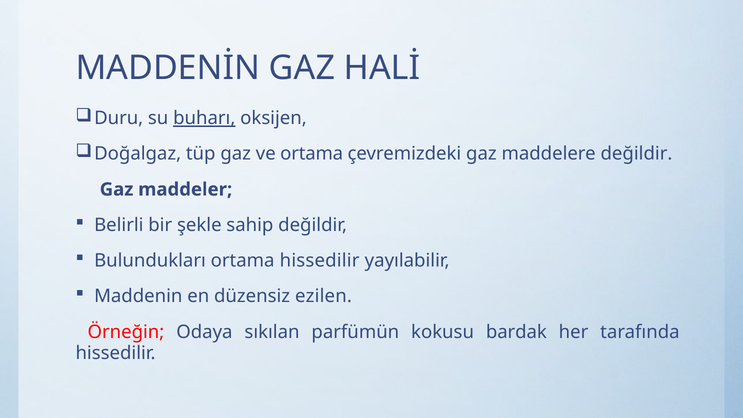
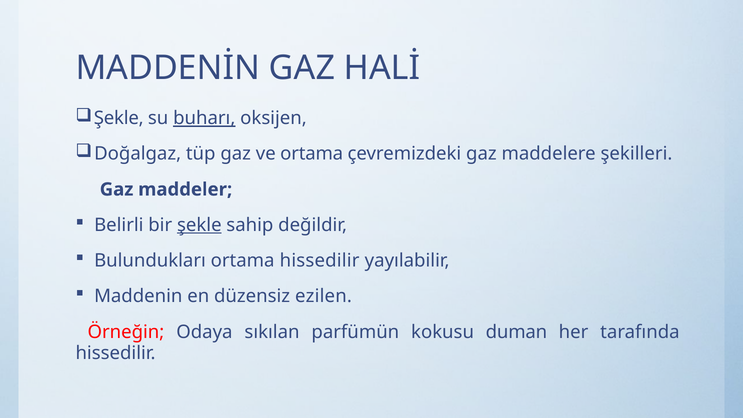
Duru at (119, 118): Duru -> Şekle
maddelere değildir: değildir -> şekilleri
şekle at (199, 225) underline: none -> present
bardak: bardak -> duman
